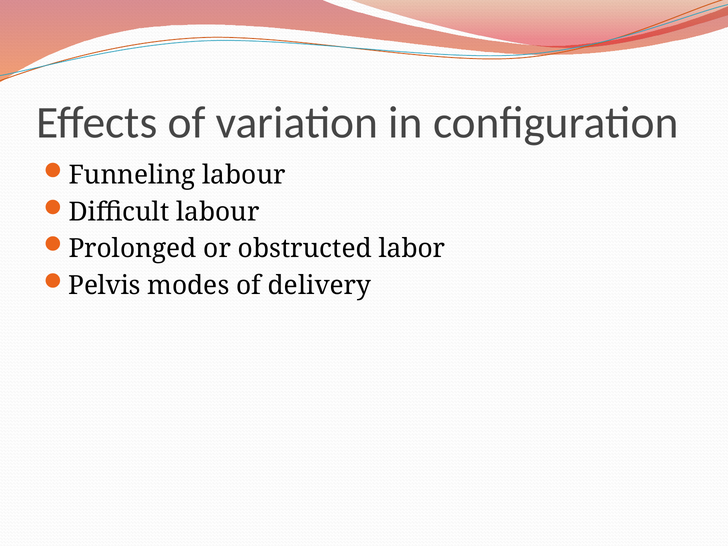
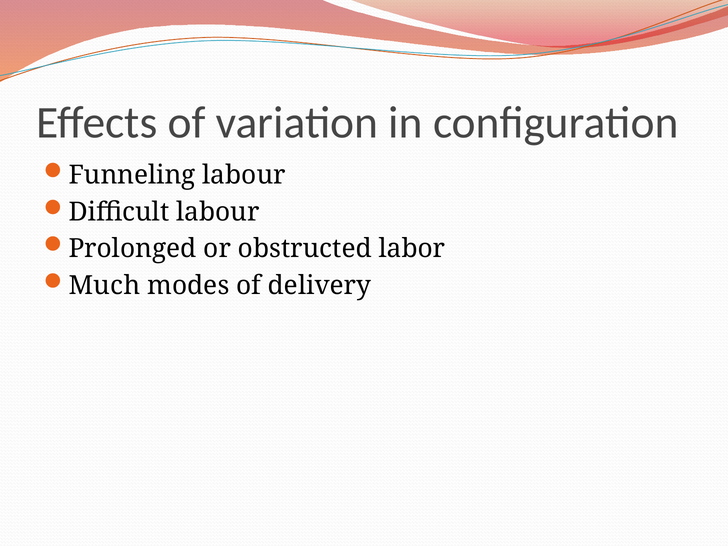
Pelvis: Pelvis -> Much
